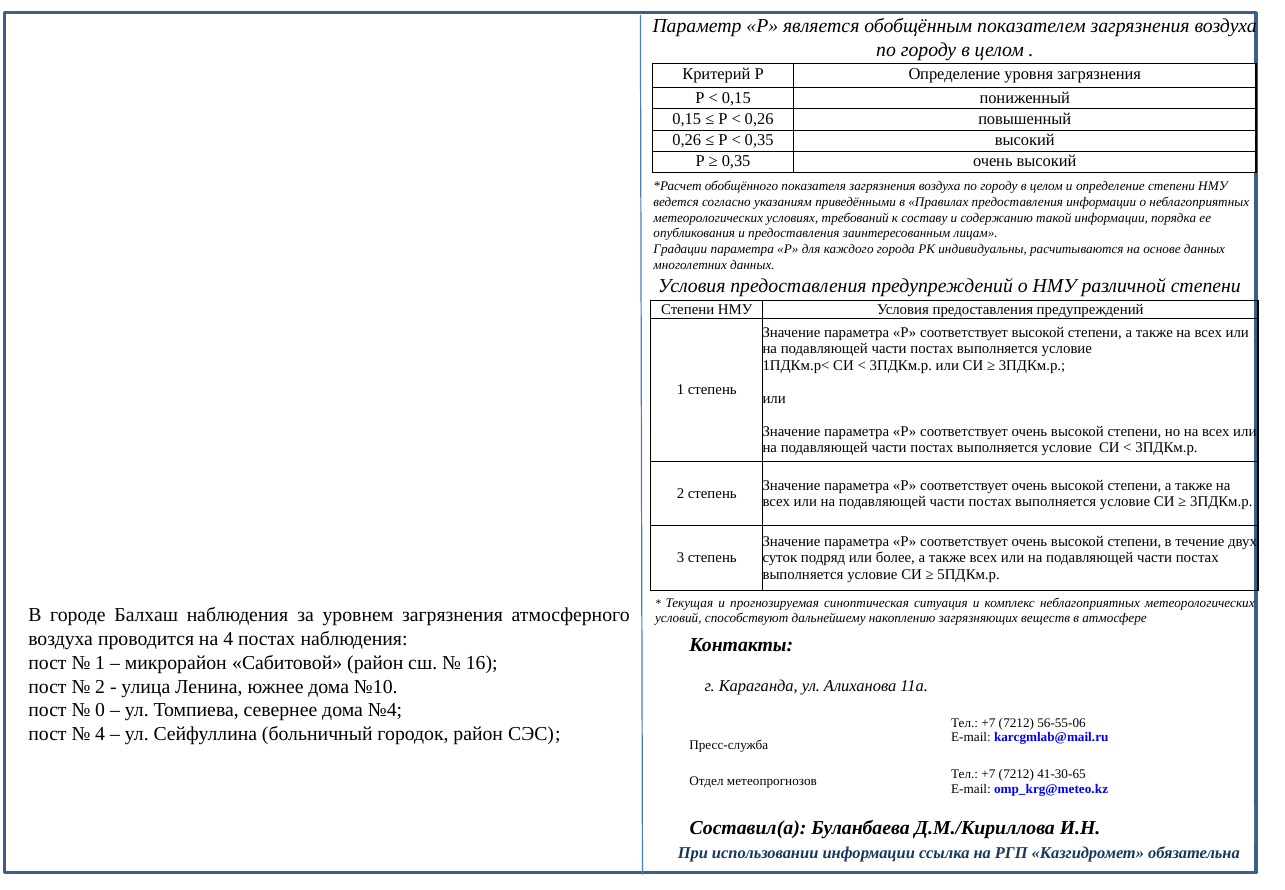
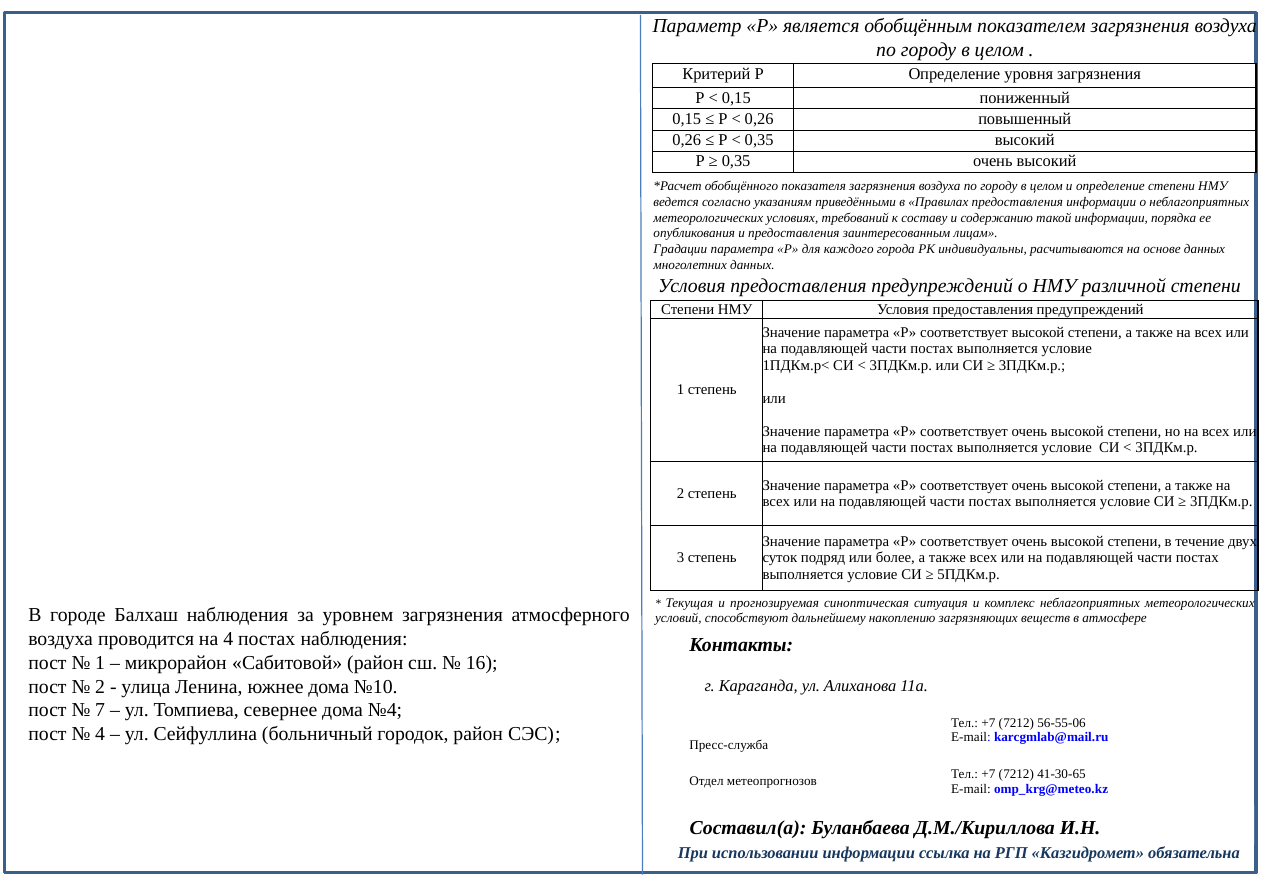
0: 0 -> 7
